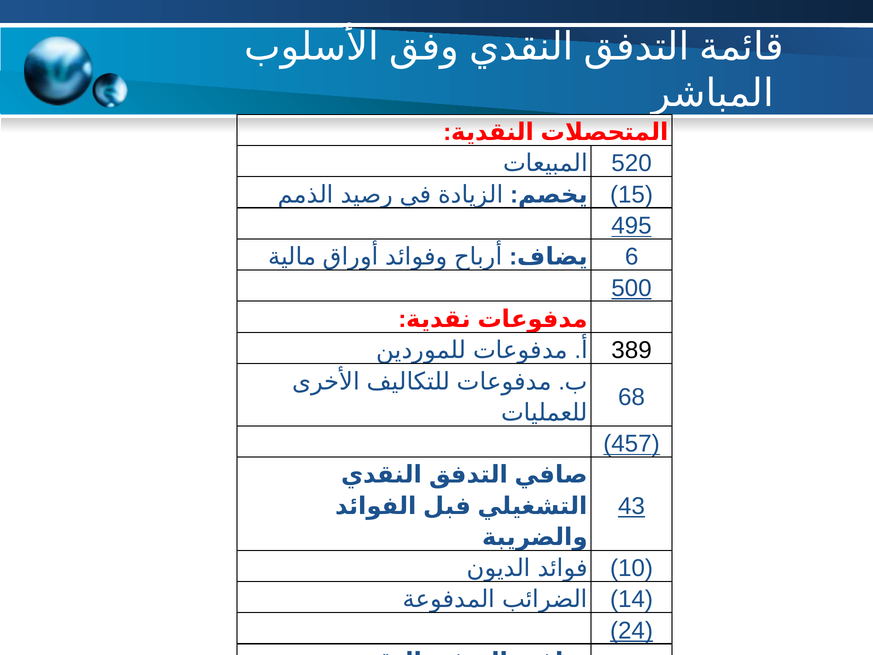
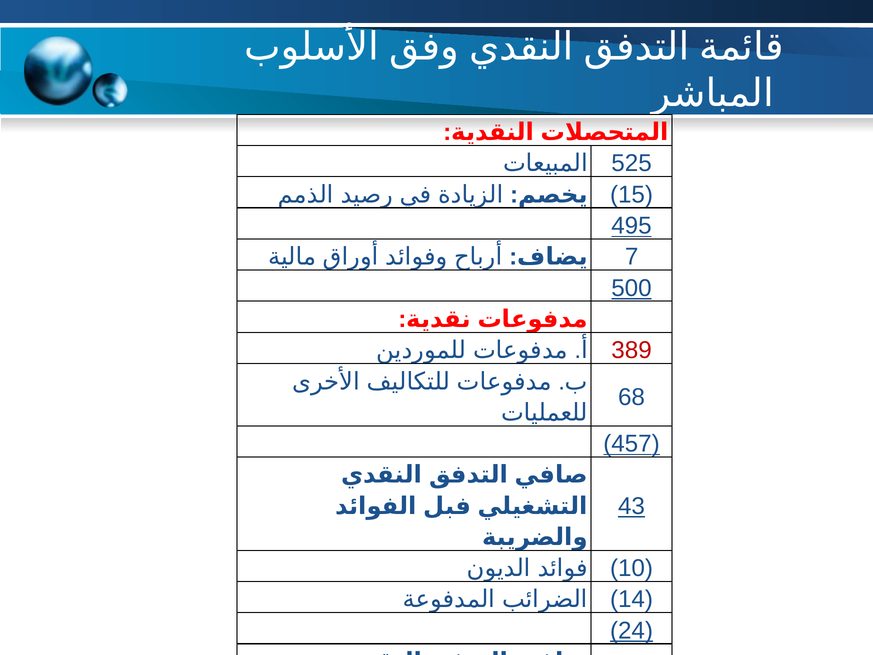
520: 520 -> 525
6: 6 -> 7
389 colour: black -> red
